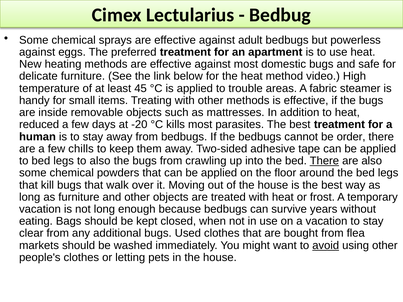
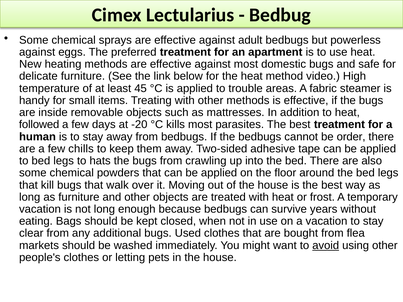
reduced: reduced -> followed
to also: also -> hats
There at (324, 161) underline: present -> none
